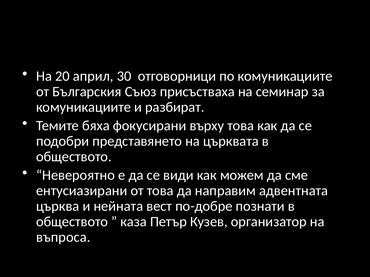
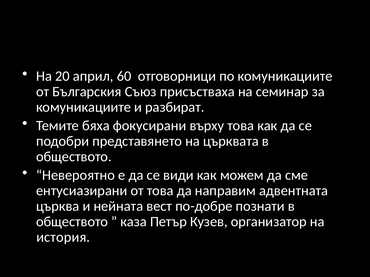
30: 30 -> 60
въпроса: въпроса -> история
